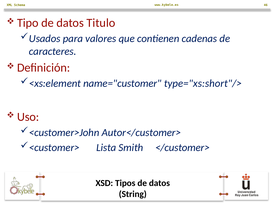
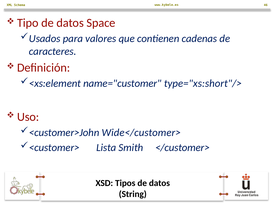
Titulo: Titulo -> Space
Autor</customer>: Autor</customer> -> Wide</customer>
